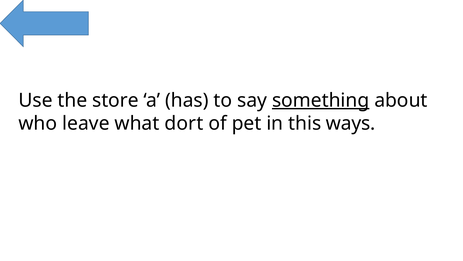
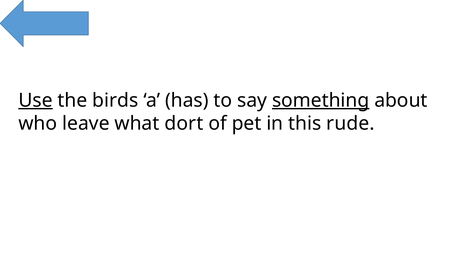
Use underline: none -> present
store: store -> birds
ways: ways -> rude
